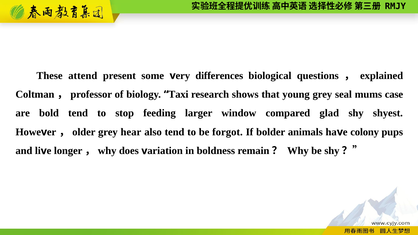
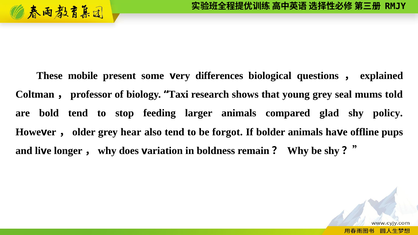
attend: attend -> mobile
case: case -> told
larger window: window -> animals
shyest: shyest -> policy
colony: colony -> offline
